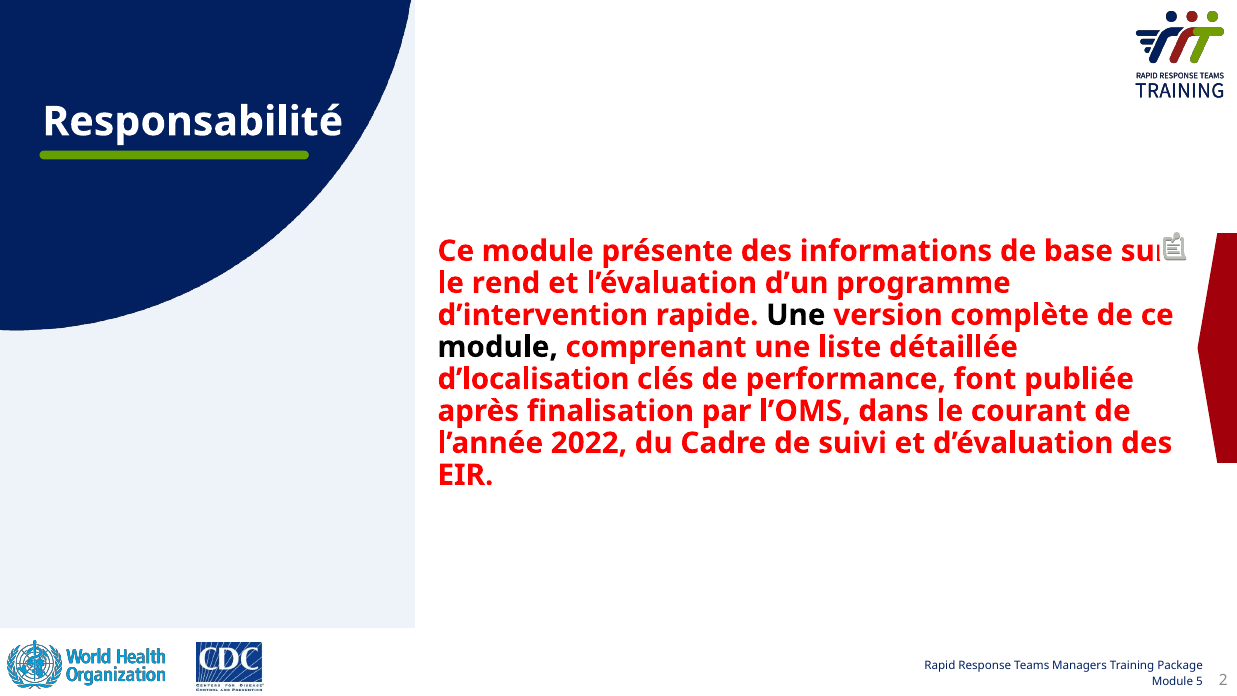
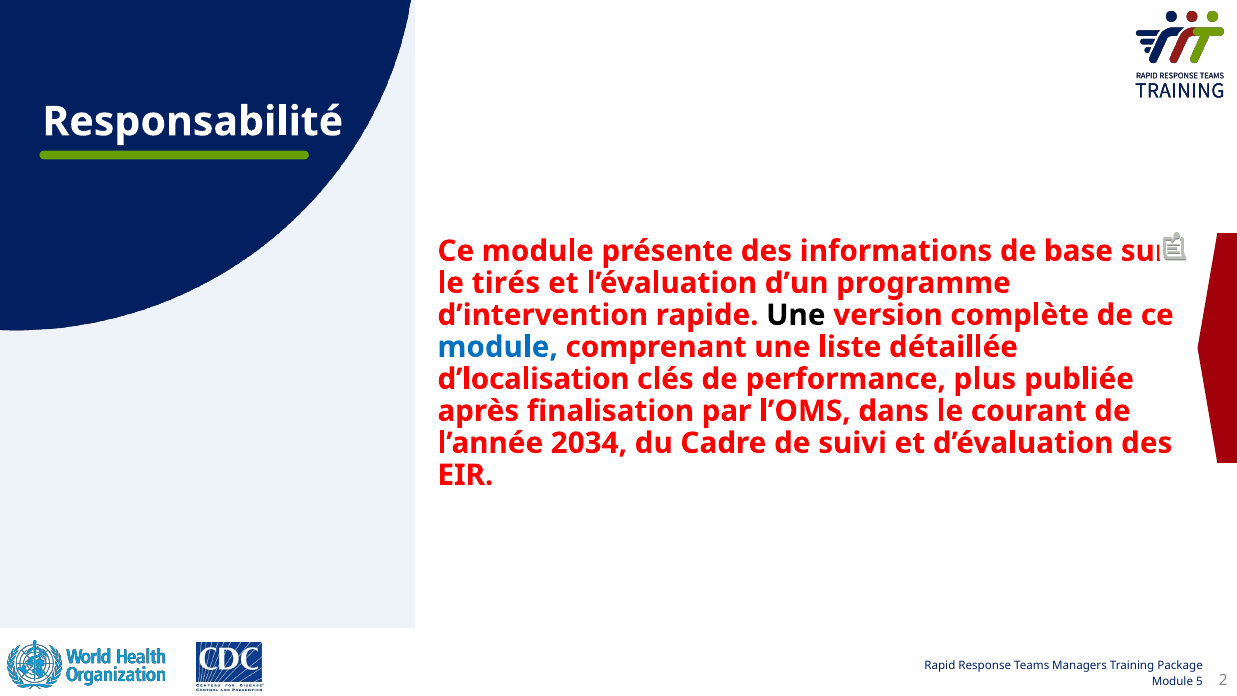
rend: rend -> tirés
module at (498, 347) colour: black -> blue
font: font -> plus
2022: 2022 -> 2034
